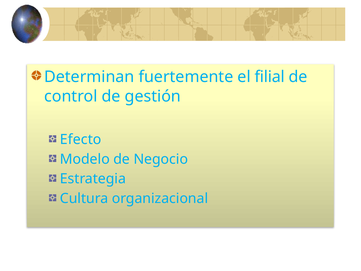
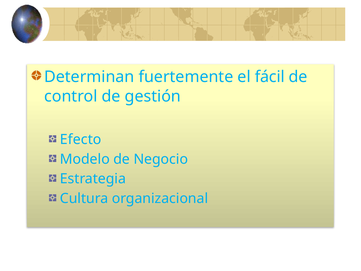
filial: filial -> fácil
